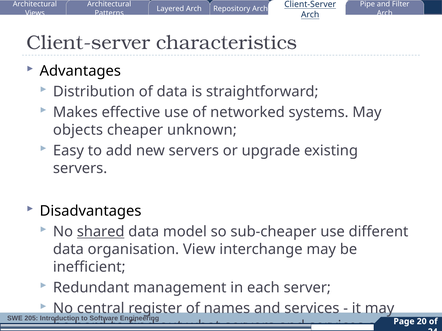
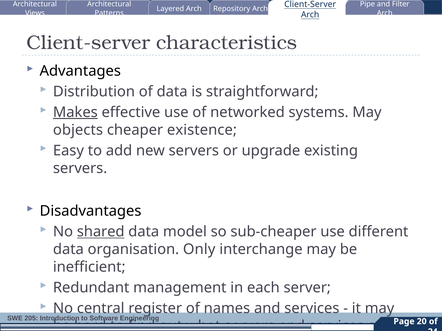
Makes underline: none -> present
unknown: unknown -> existence
View: View -> Only
